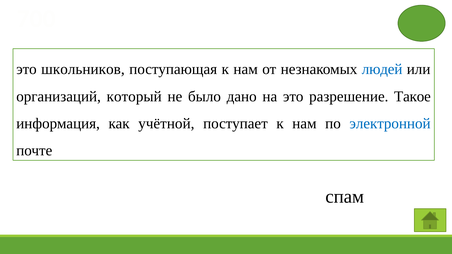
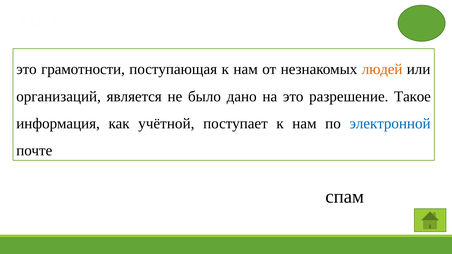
школьников: школьников -> грамотности
людей colour: blue -> orange
который: который -> является
